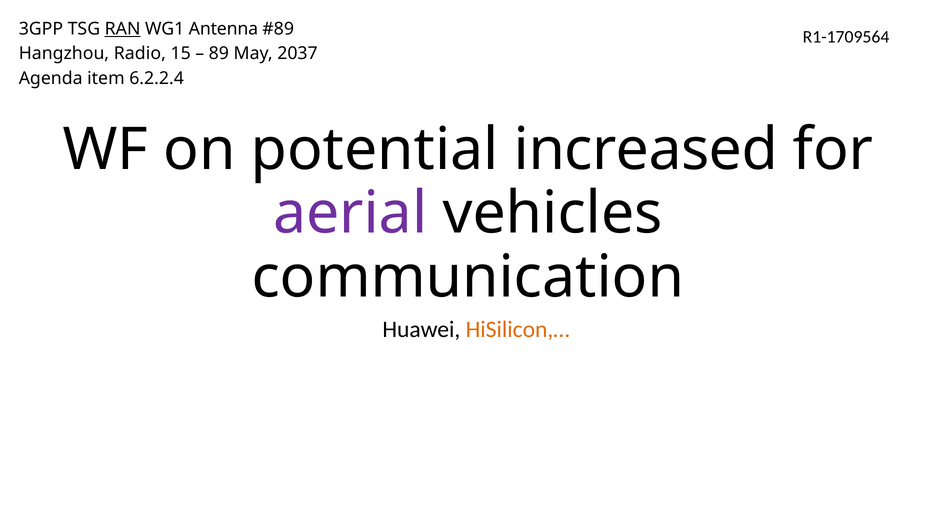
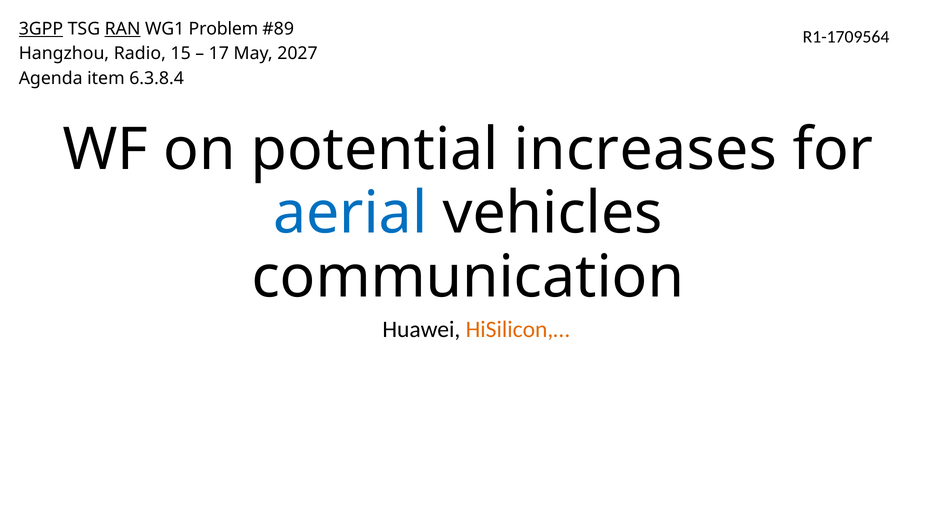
3GPP underline: none -> present
Antenna: Antenna -> Problem
89: 89 -> 17
2037: 2037 -> 2027
6.2.2.4: 6.2.2.4 -> 6.3.8.4
increased: increased -> increases
aerial colour: purple -> blue
